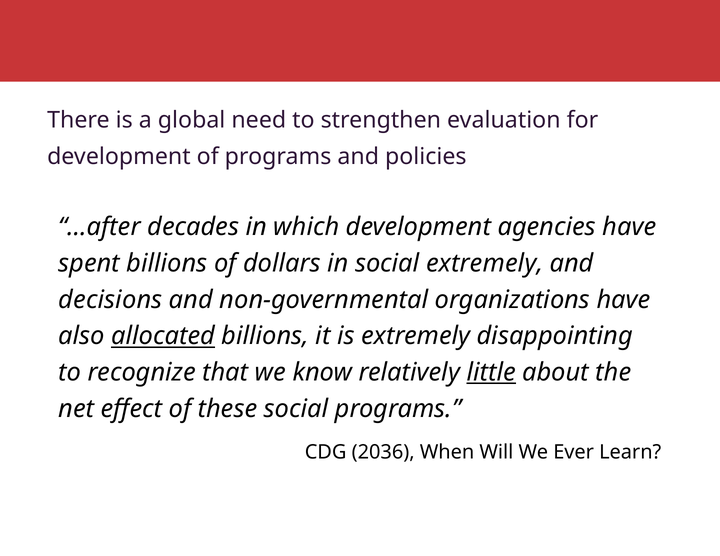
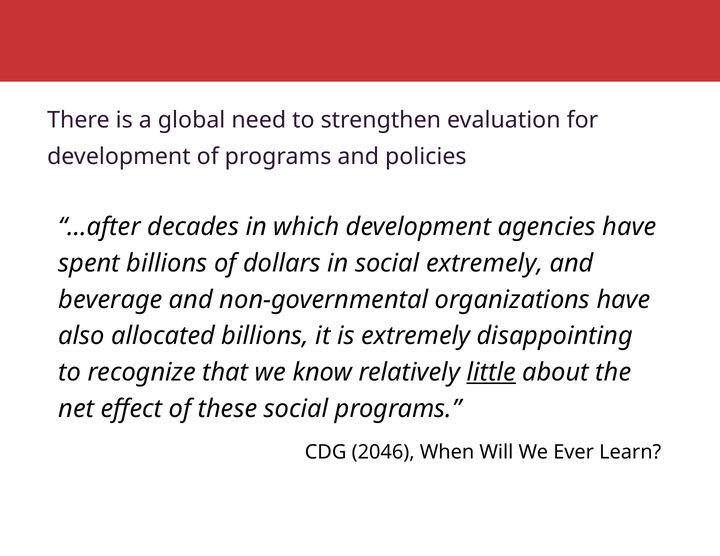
decisions: decisions -> beverage
allocated underline: present -> none
2036: 2036 -> 2046
